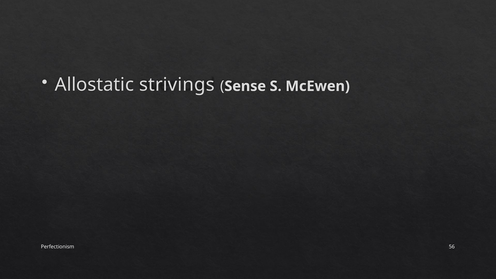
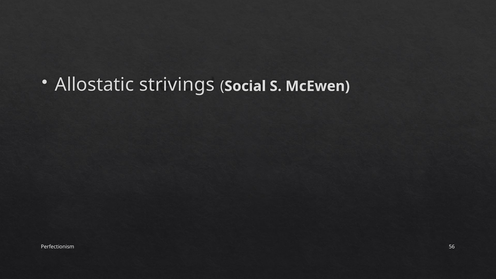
Sense: Sense -> Social
